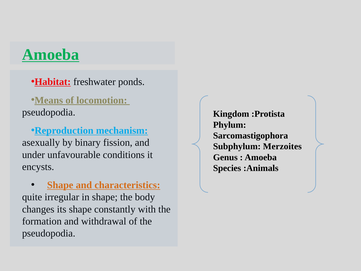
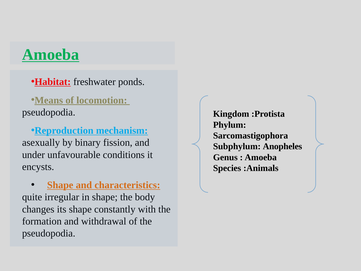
Merzoites: Merzoites -> Anopheles
